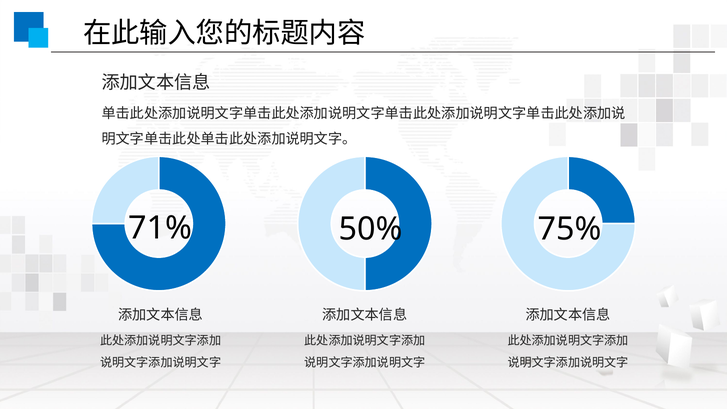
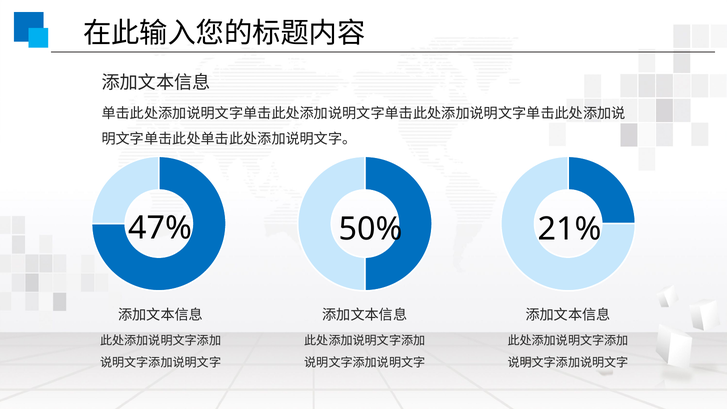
71%: 71% -> 47%
75%: 75% -> 21%
